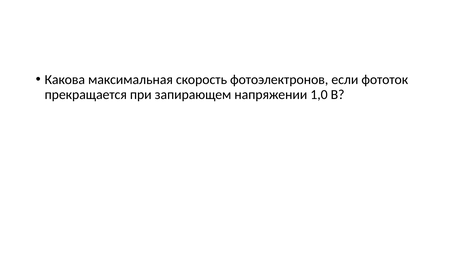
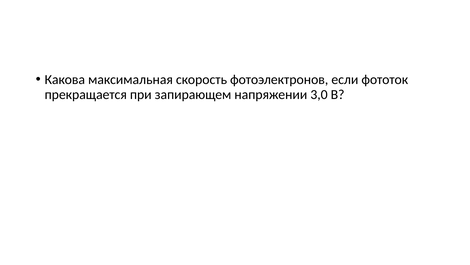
1,0: 1,0 -> 3,0
